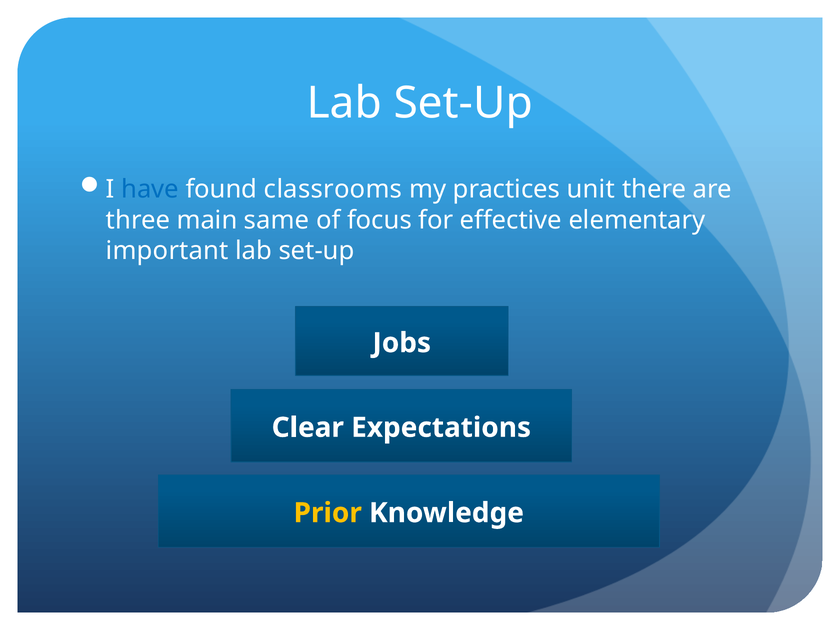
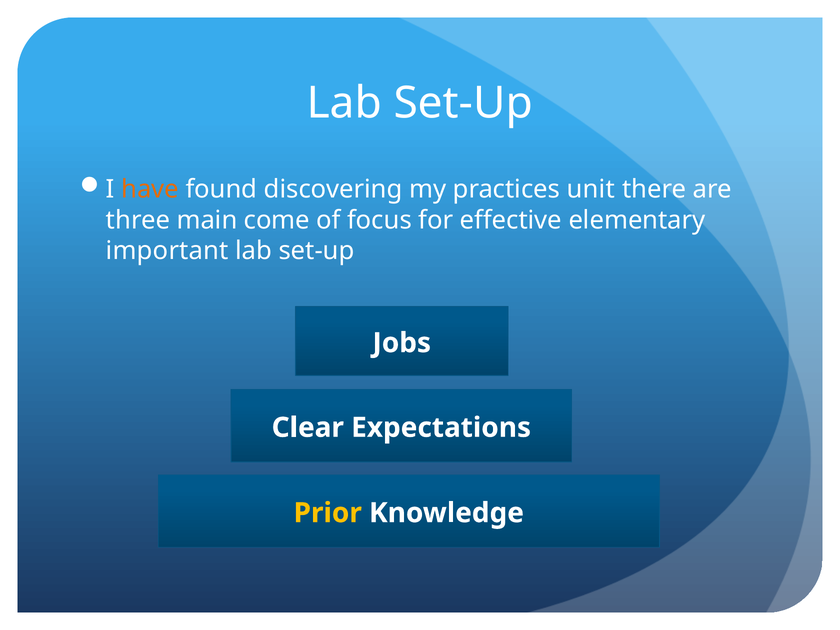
have colour: blue -> orange
classrooms: classrooms -> discovering
same: same -> come
